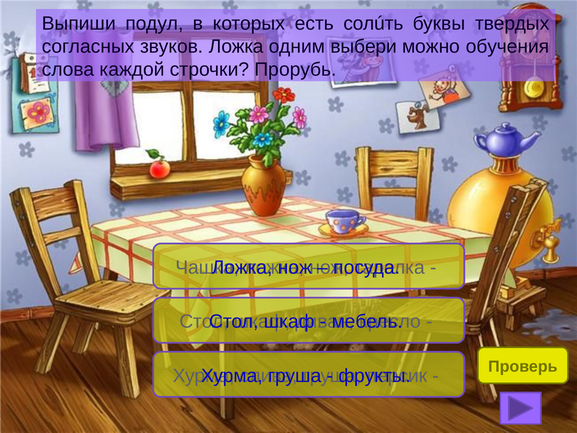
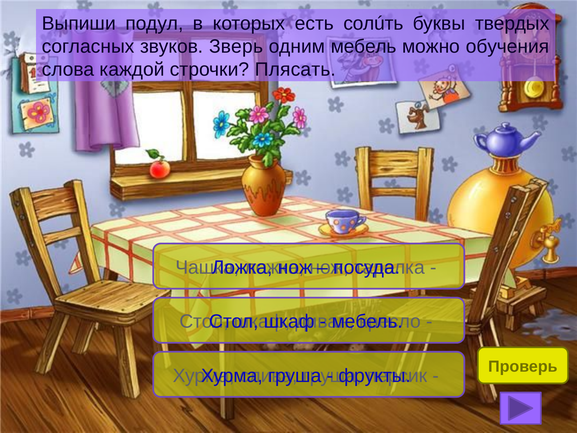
звуков Ложка: Ложка -> Зверь
одним выбери: выбери -> мебель
Прорубь: Прорубь -> Плясать
